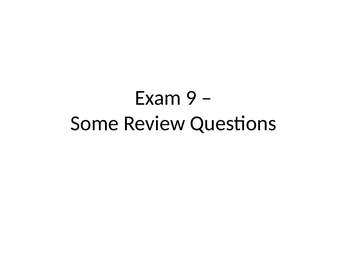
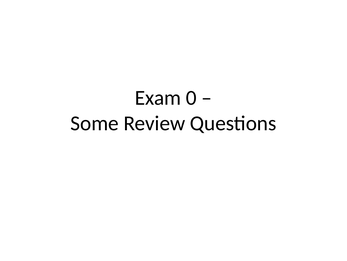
9: 9 -> 0
